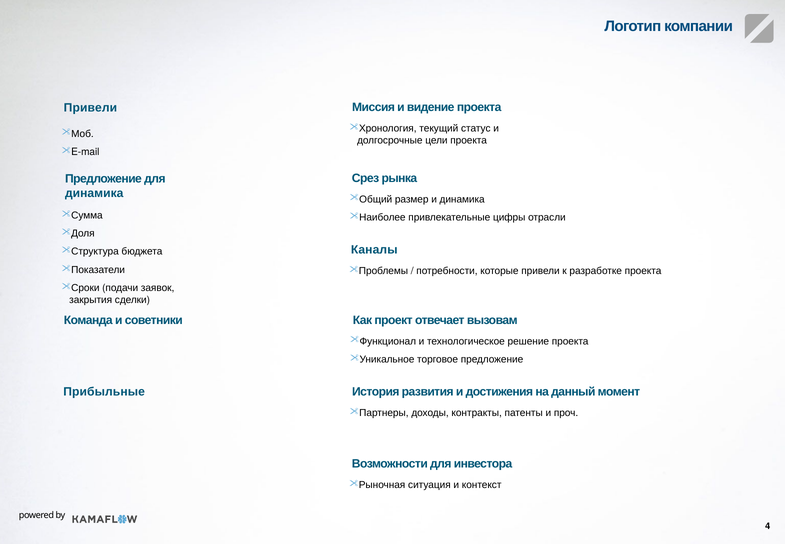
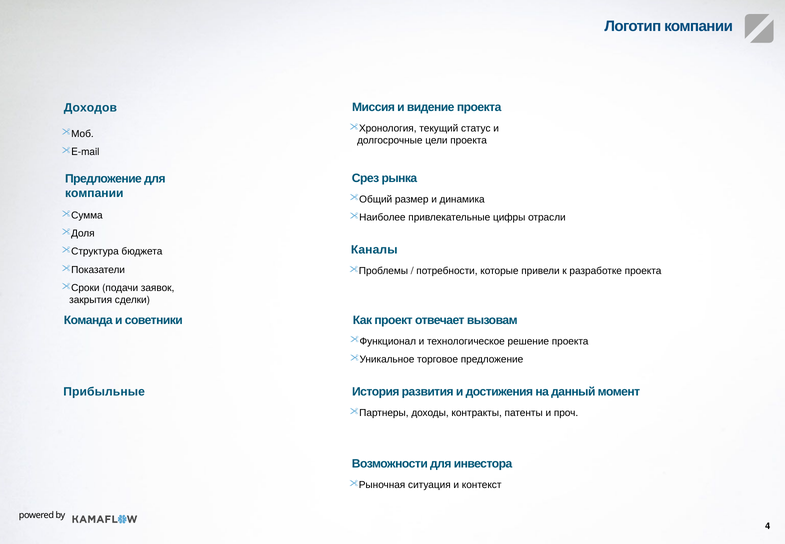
Привели at (90, 107): Привели -> Доходов
динамика at (94, 193): динамика -> компании
